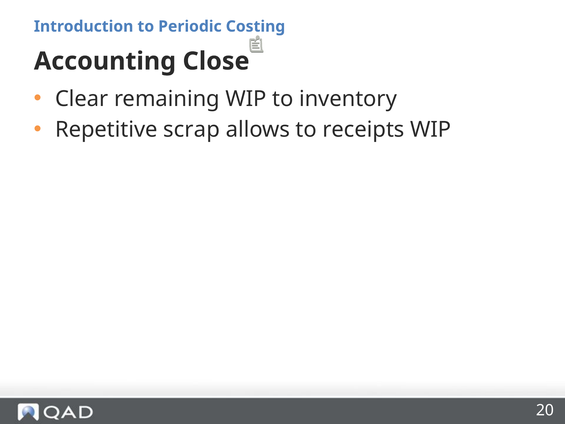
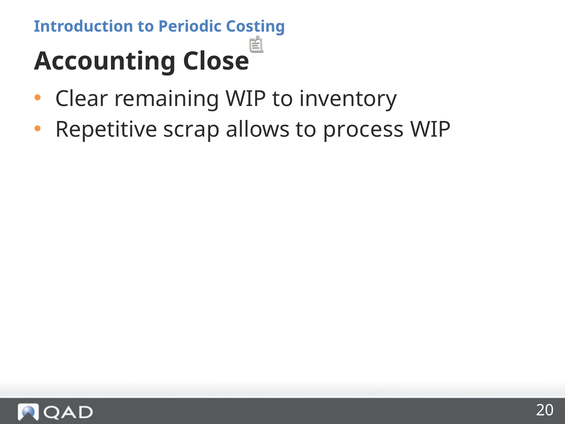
receipts: receipts -> process
